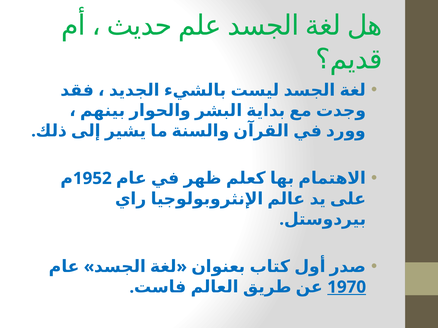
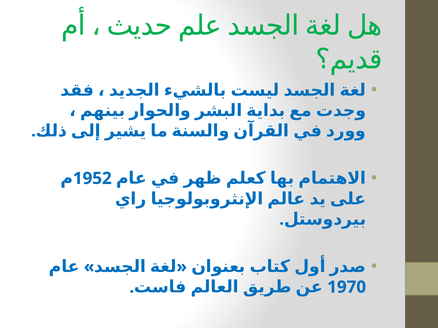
1970 underline: present -> none
